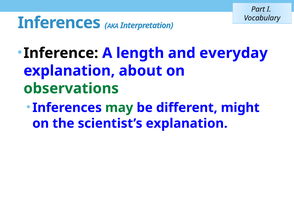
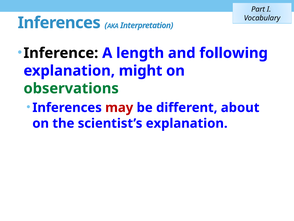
everyday: everyday -> following
about: about -> might
may colour: green -> red
might: might -> about
